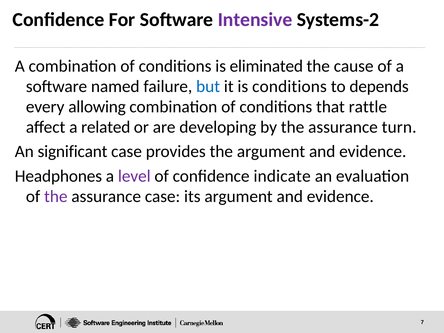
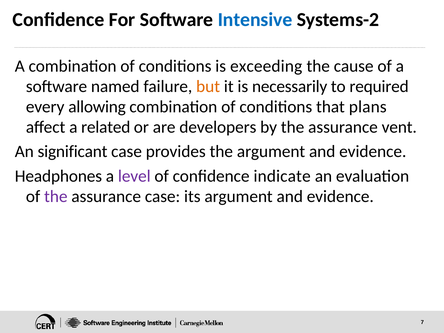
Intensive colour: purple -> blue
eliminated: eliminated -> exceeding
but colour: blue -> orange
is conditions: conditions -> necessarily
depends: depends -> required
rattle: rattle -> plans
developing: developing -> developers
turn: turn -> vent
